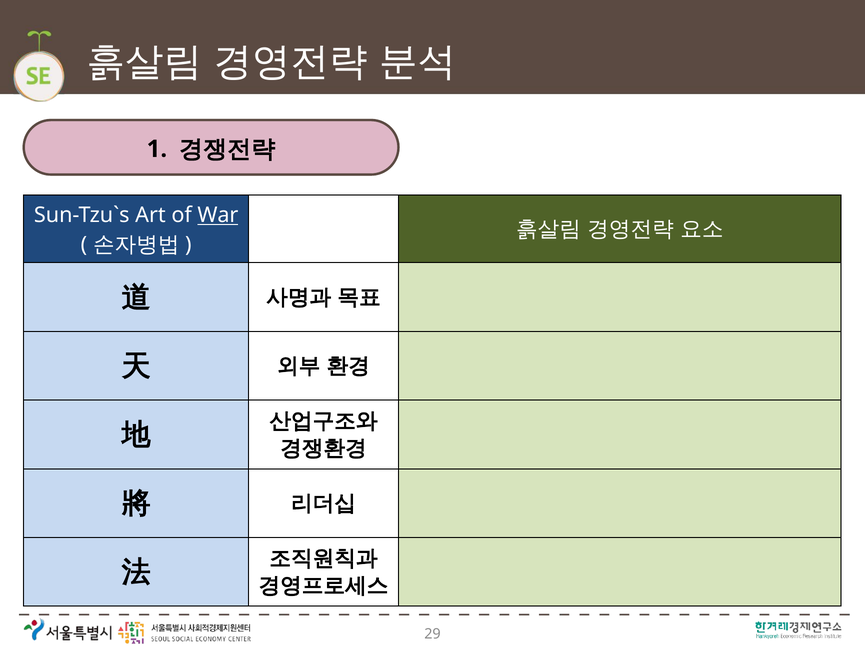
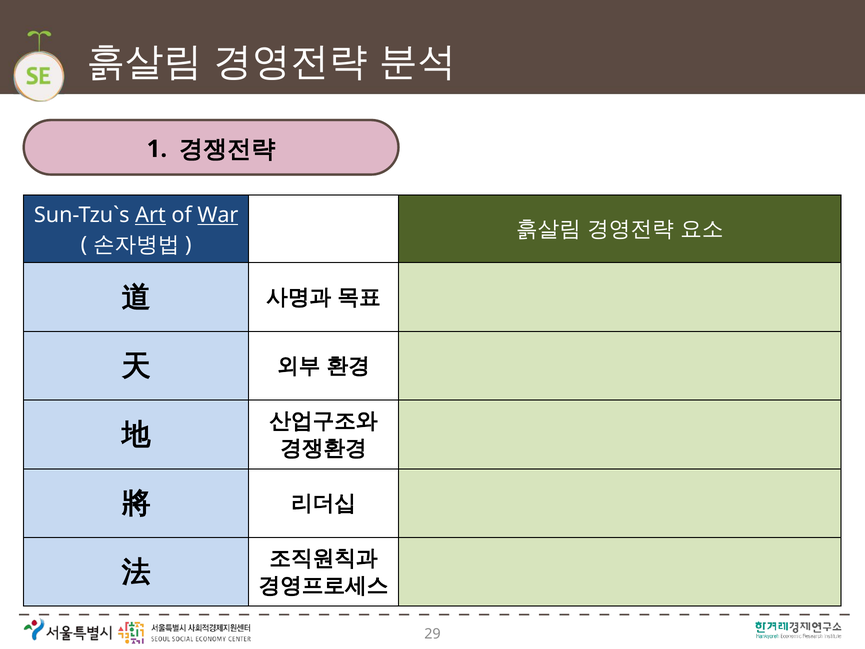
Art underline: none -> present
